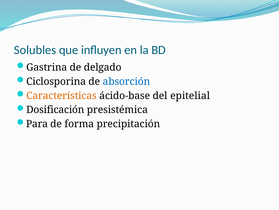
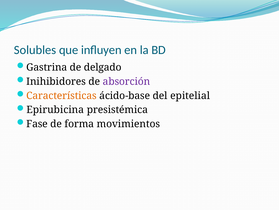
Ciclosporina: Ciclosporina -> Inihibidores
absorción colour: blue -> purple
Dosificación: Dosificación -> Epirubicina
Para: Para -> Fase
precipitación: precipitación -> movimientos
